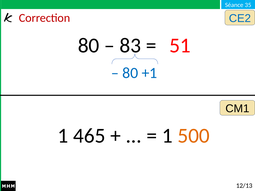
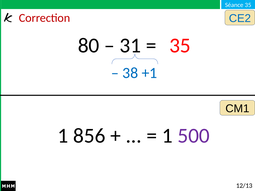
83: 83 -> 31
51 at (180, 46): 51 -> 35
80 at (130, 73): 80 -> 38
465: 465 -> 856
500 colour: orange -> purple
